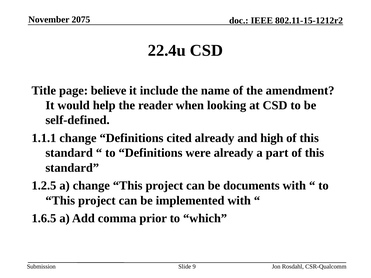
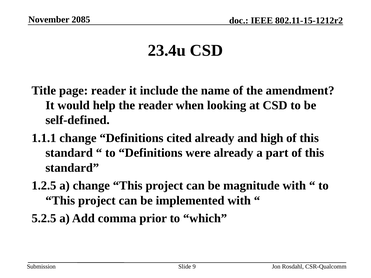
2075: 2075 -> 2085
22.4u: 22.4u -> 23.4u
page believe: believe -> reader
documents: documents -> magnitude
1.6.5: 1.6.5 -> 5.2.5
